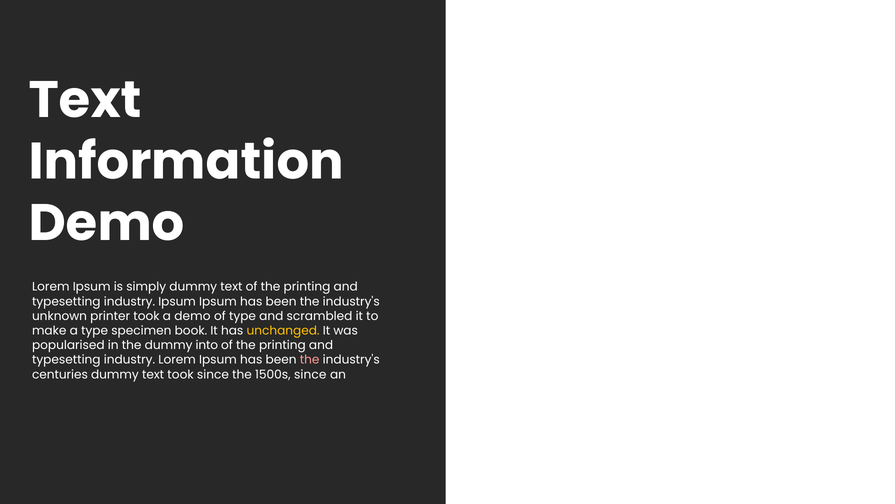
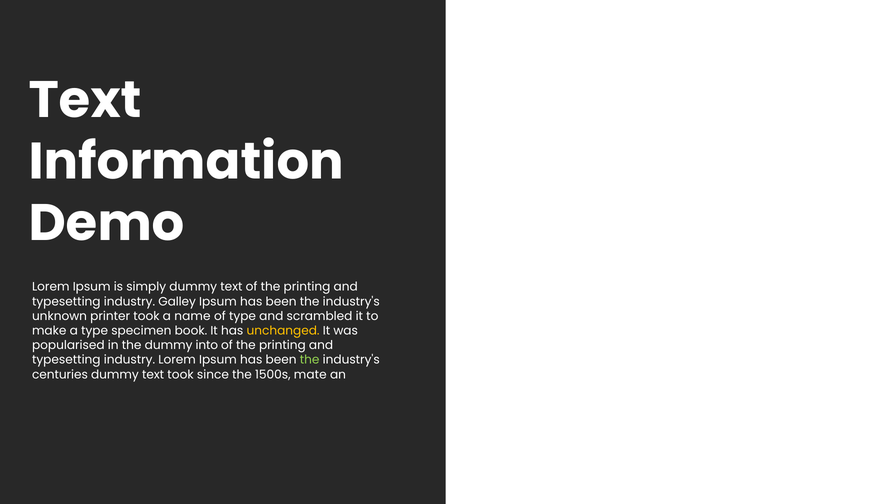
industry Ipsum: Ipsum -> Galley
a demo: demo -> name
the at (310, 360) colour: pink -> light green
1500s since: since -> mate
